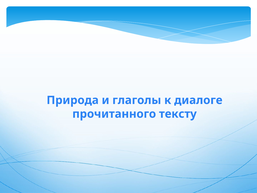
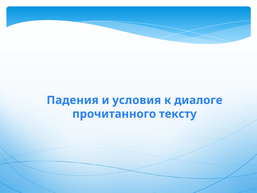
Природа: Природа -> Падения
глаголы: глаголы -> условия
